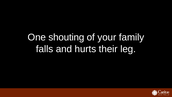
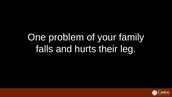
shouting: shouting -> problem
